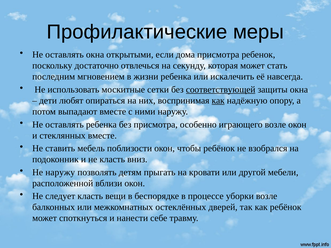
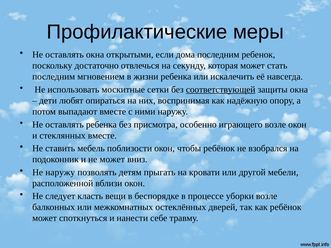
дома присмотра: присмотра -> последним
как at (218, 101) underline: present -> none
не класть: класть -> может
